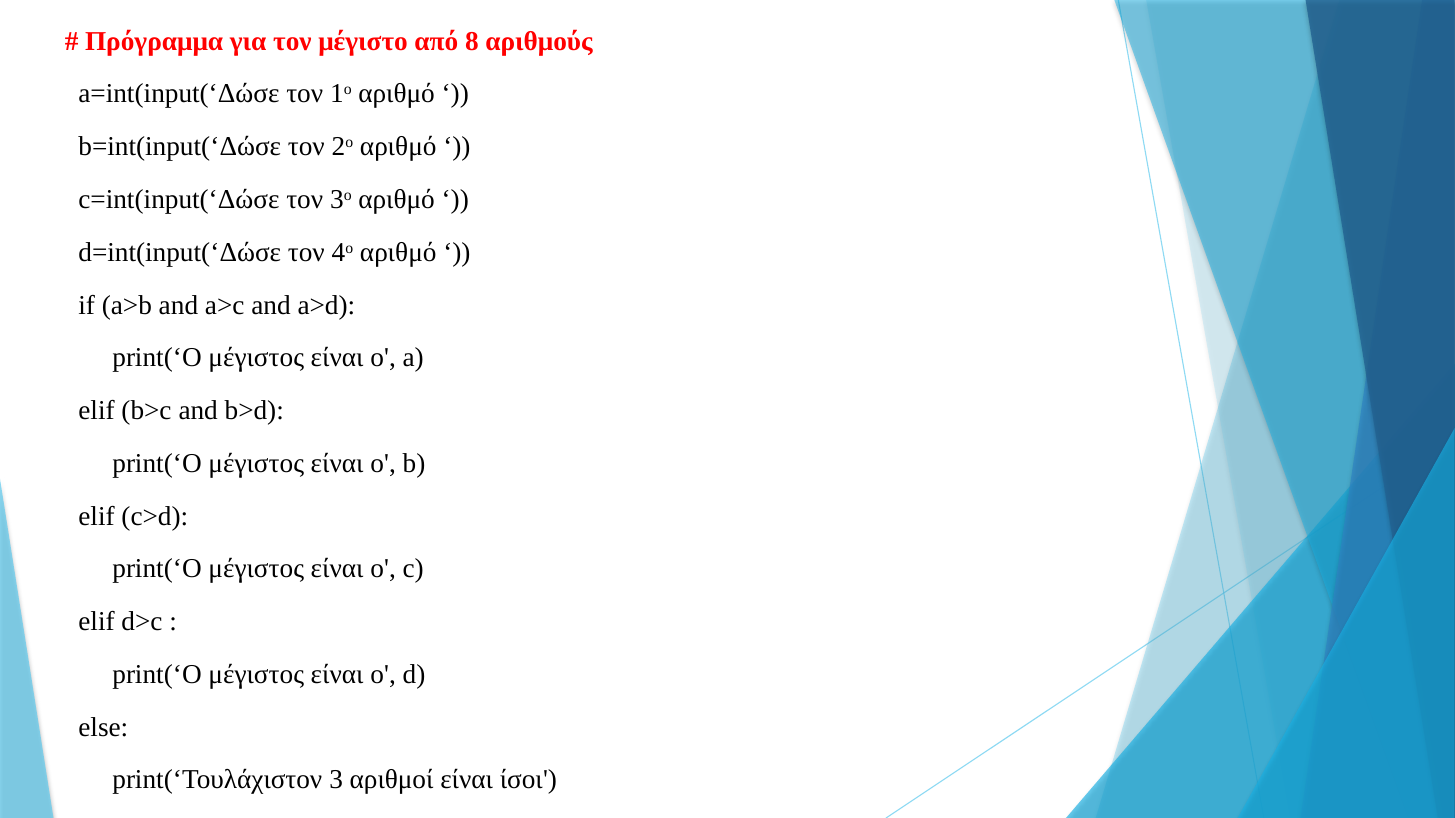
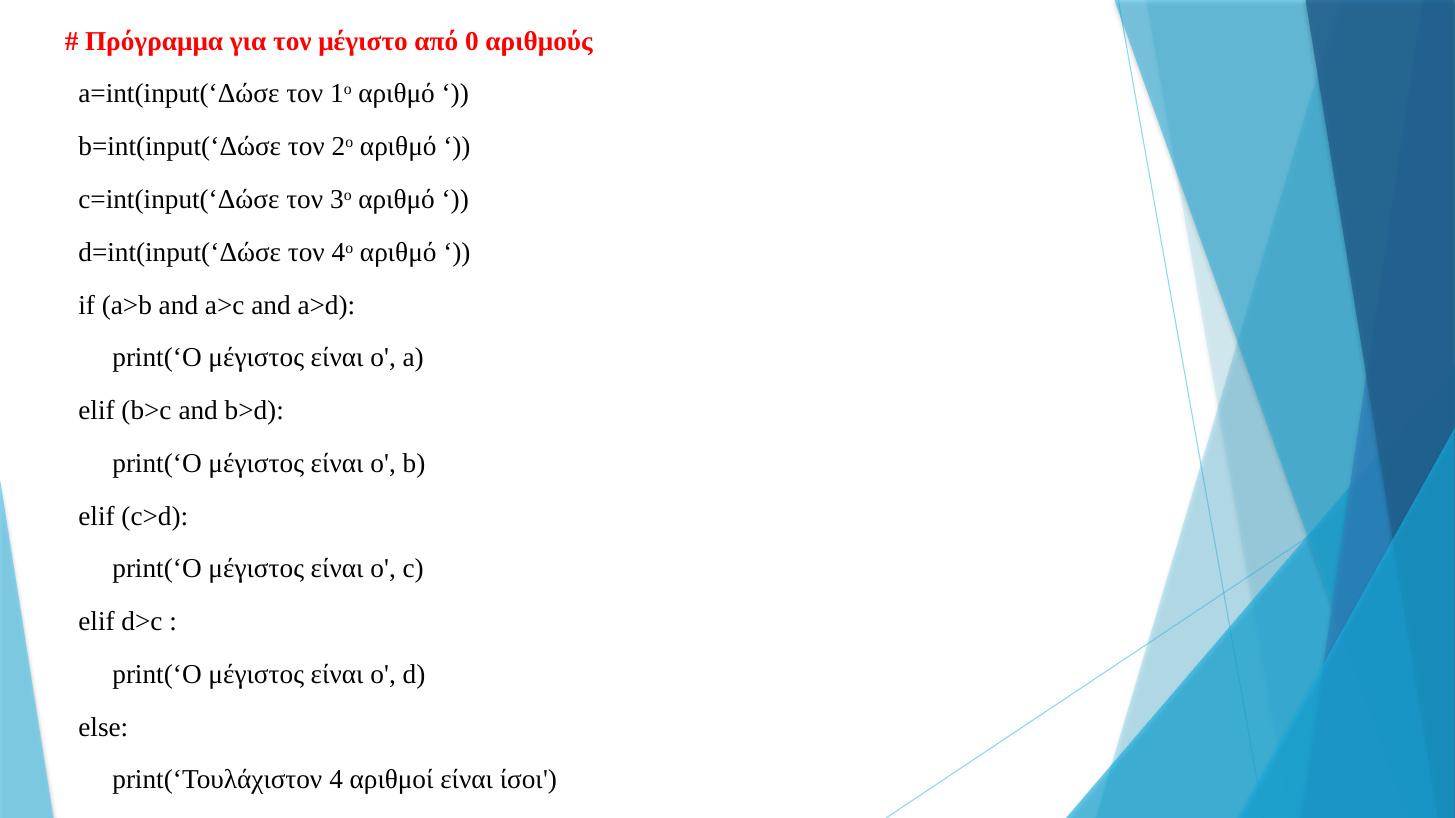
8: 8 -> 0
3: 3 -> 4
